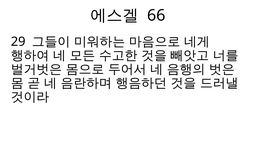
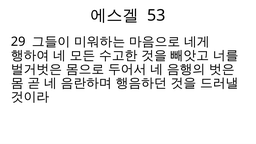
66: 66 -> 53
